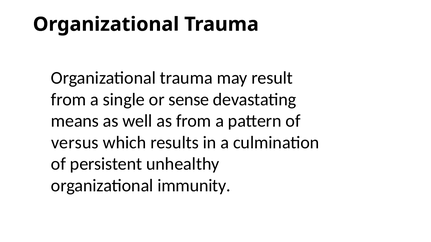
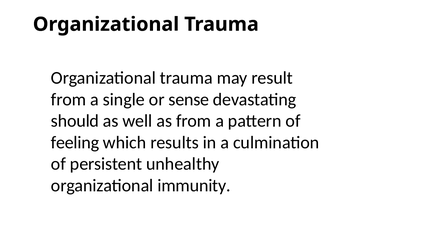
means: means -> should
versus: versus -> feeling
